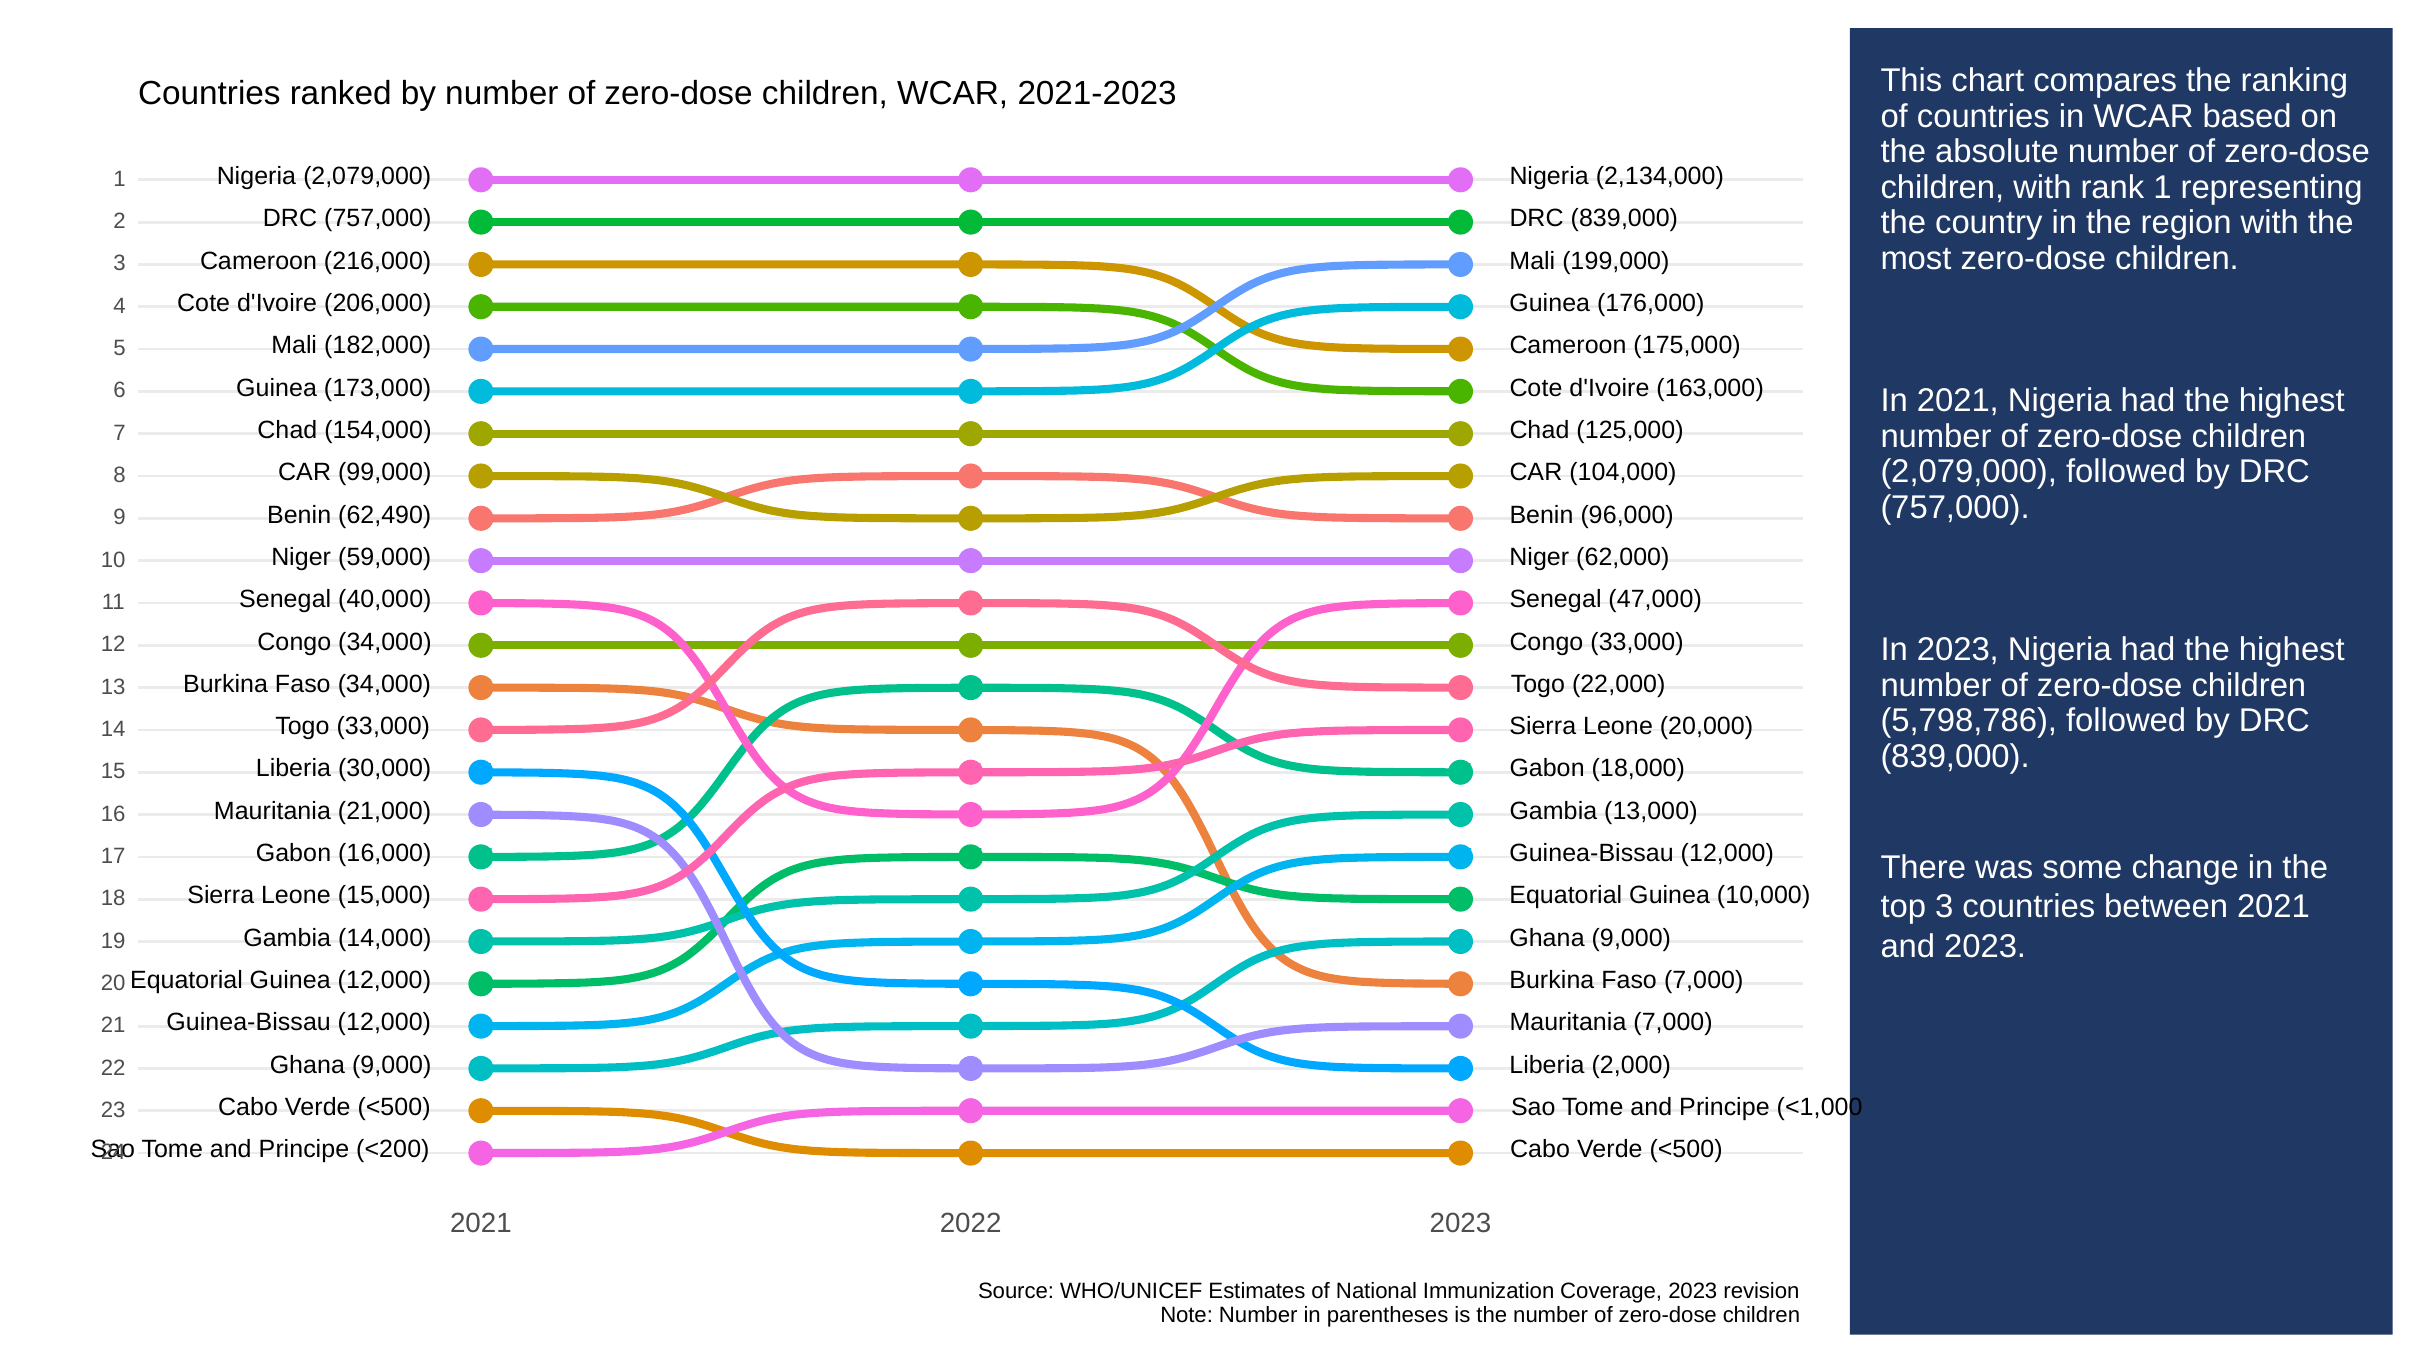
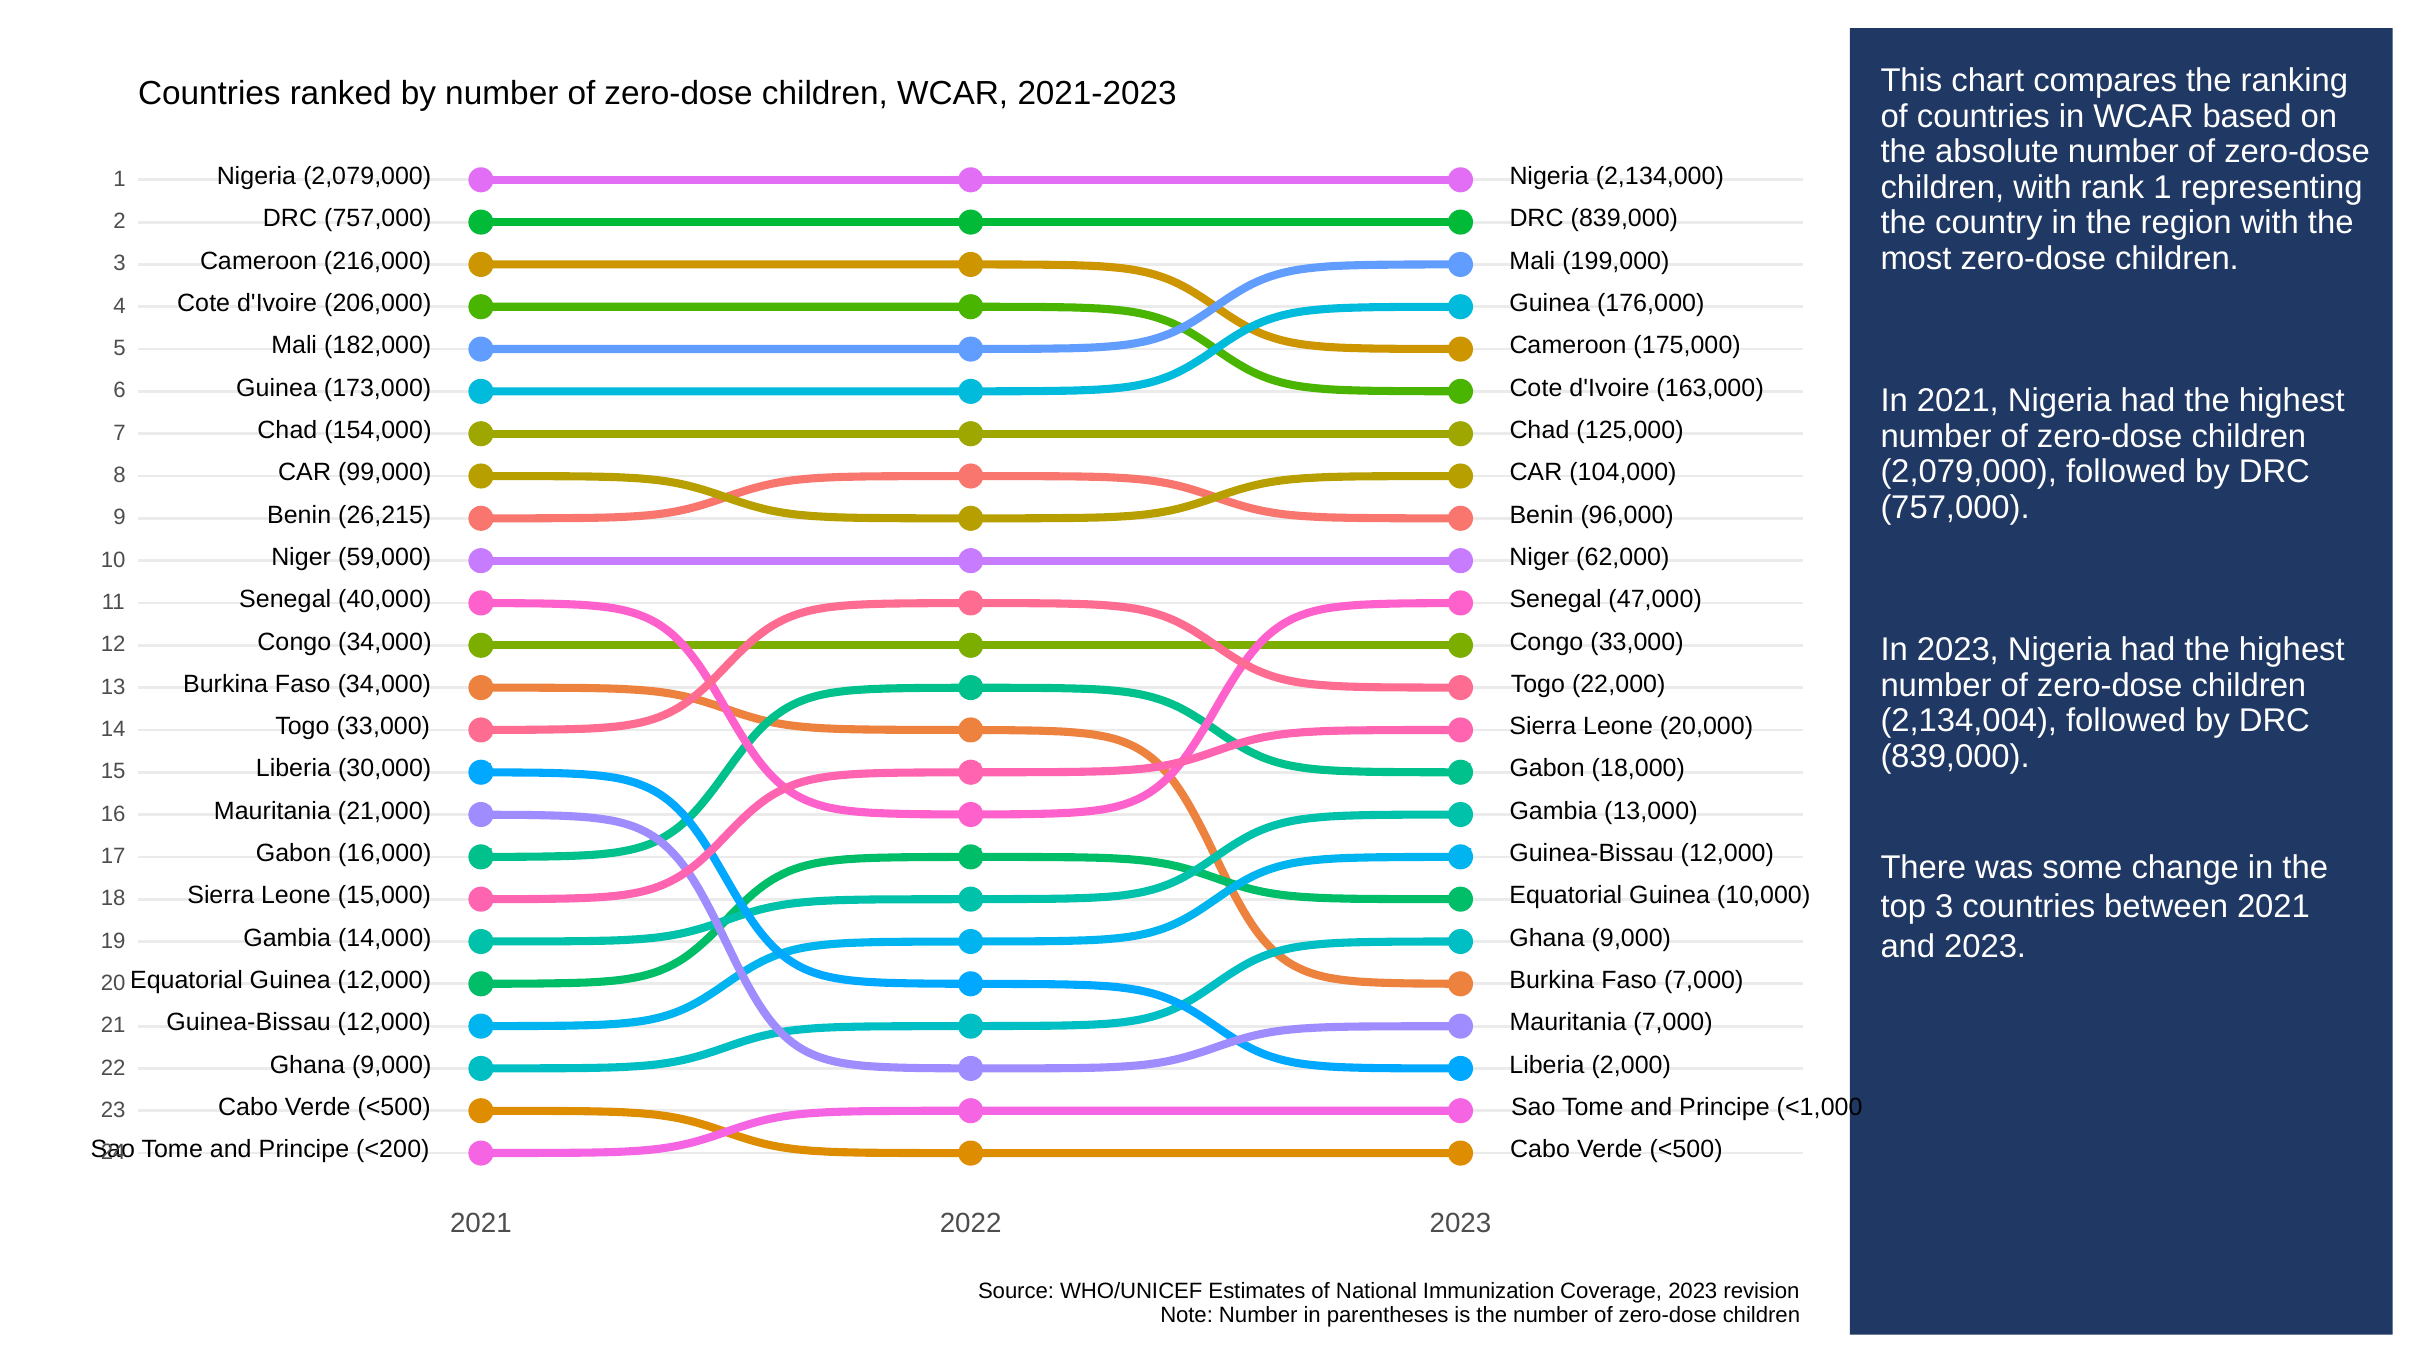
62,490: 62,490 -> 26,215
5,798,786: 5,798,786 -> 2,134,004
